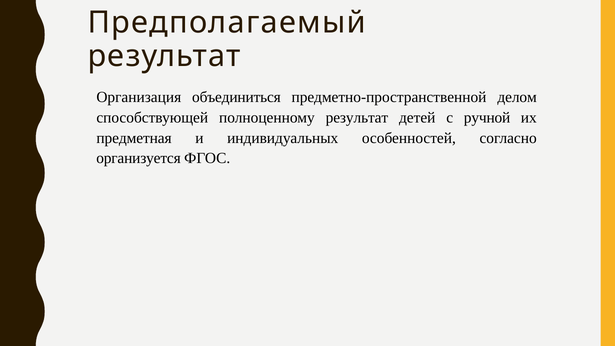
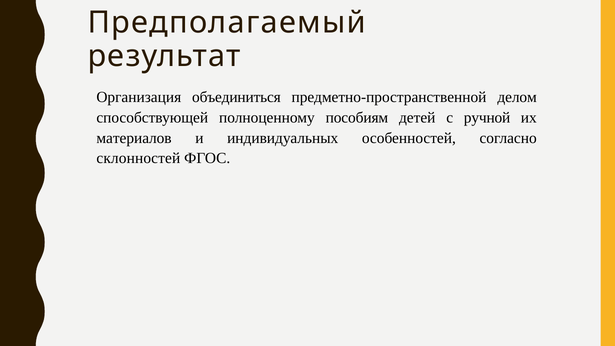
полноценному результат: результат -> пособиям
предметная: предметная -> материалов
организуется: организуется -> склонностей
